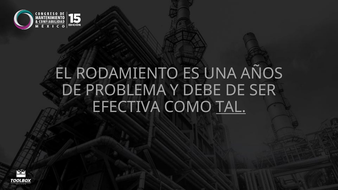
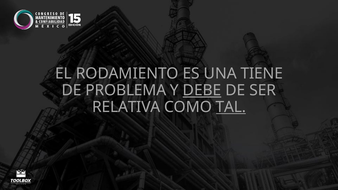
AÑOS: AÑOS -> TIENE
DEBE underline: none -> present
EFECTIVA: EFECTIVA -> RELATIVA
